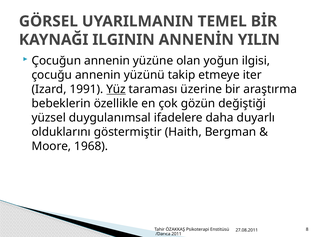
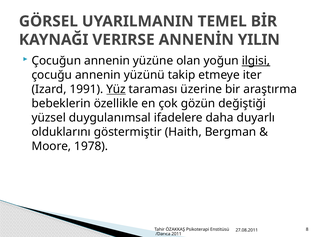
ILGININ: ILGININ -> VERIRSE
ilgisi underline: none -> present
1968: 1968 -> 1978
